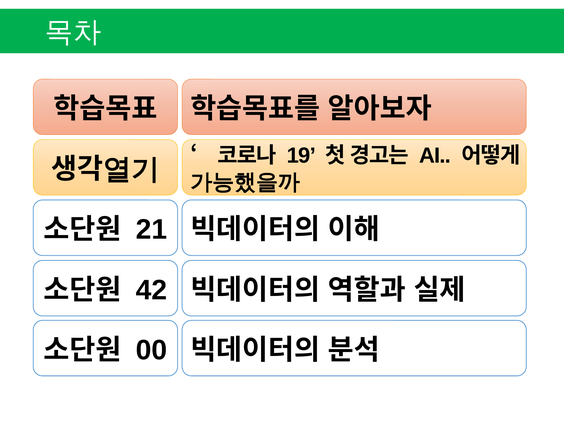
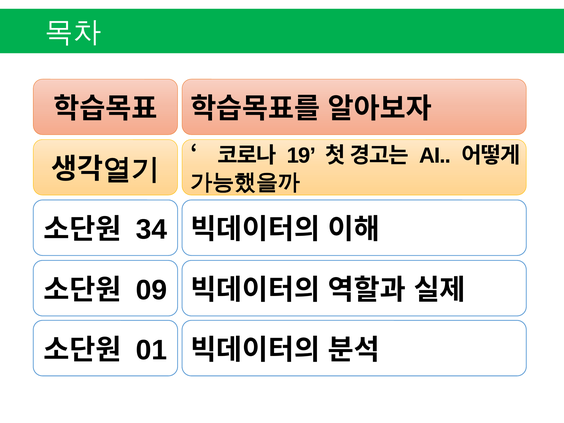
21: 21 -> 34
42: 42 -> 09
00: 00 -> 01
